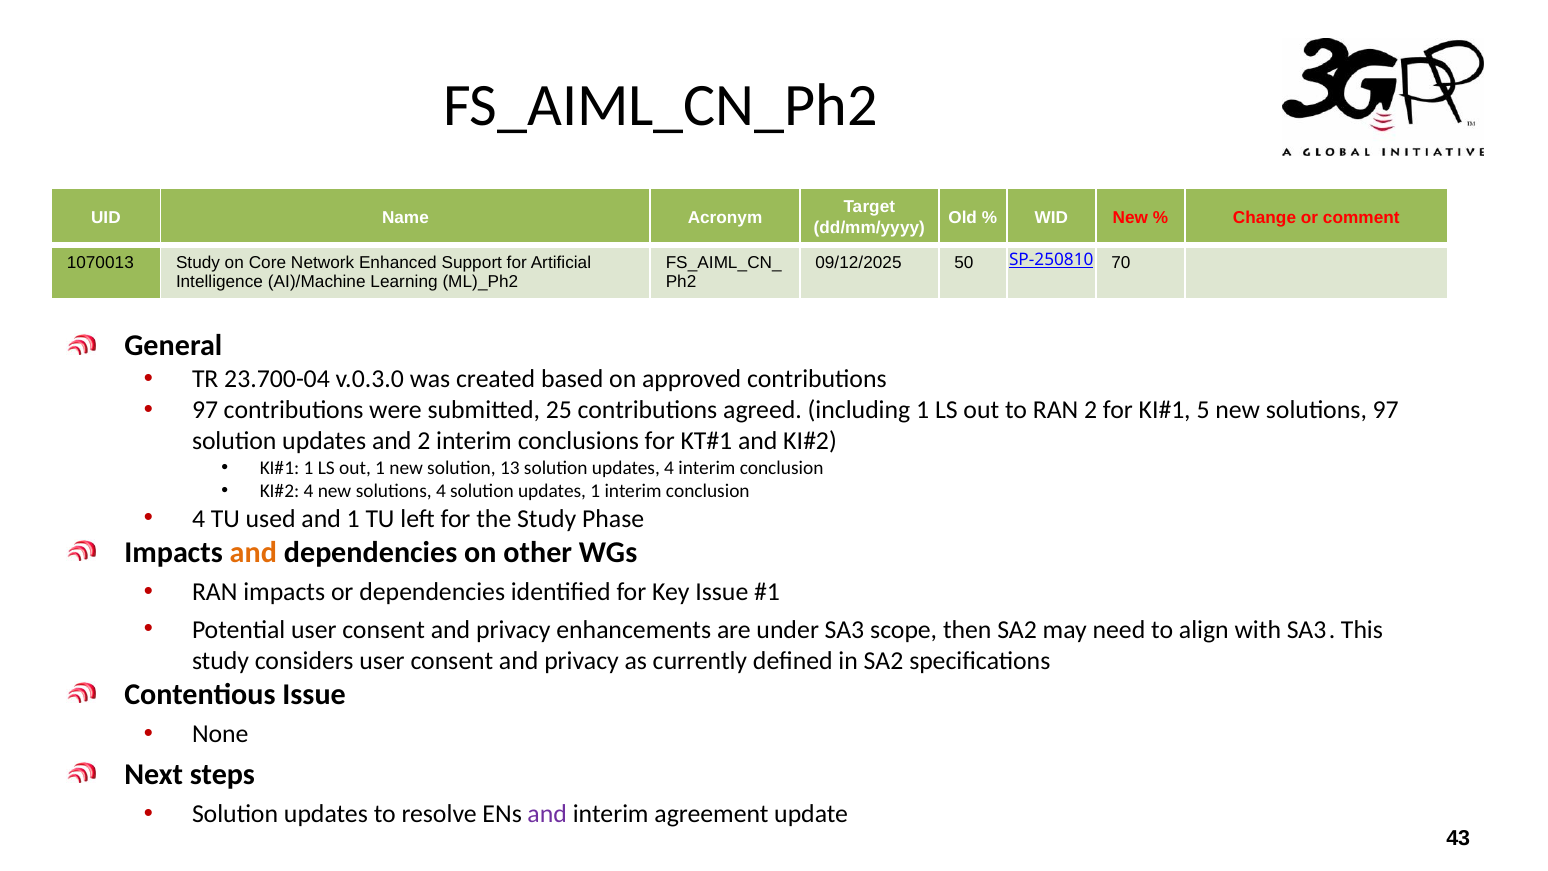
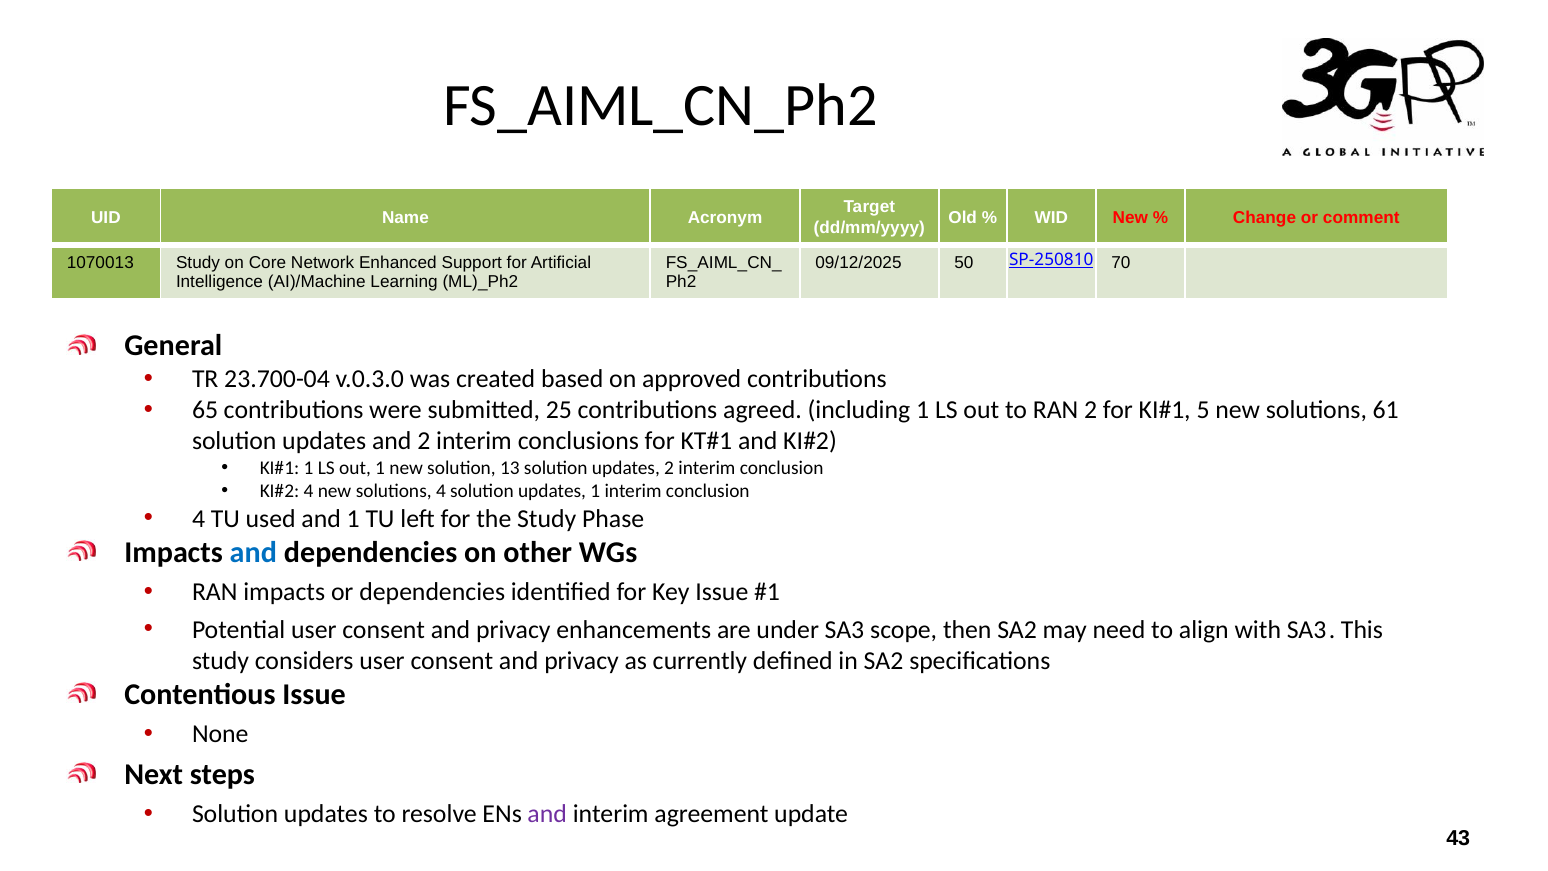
97 at (205, 410): 97 -> 65
solutions 97: 97 -> 61
updates 4: 4 -> 2
and at (253, 552) colour: orange -> blue
